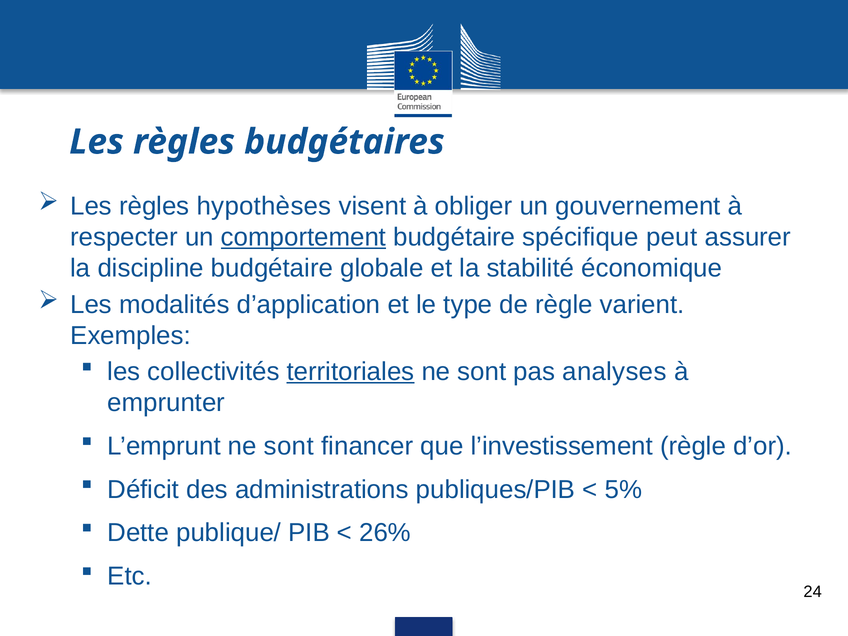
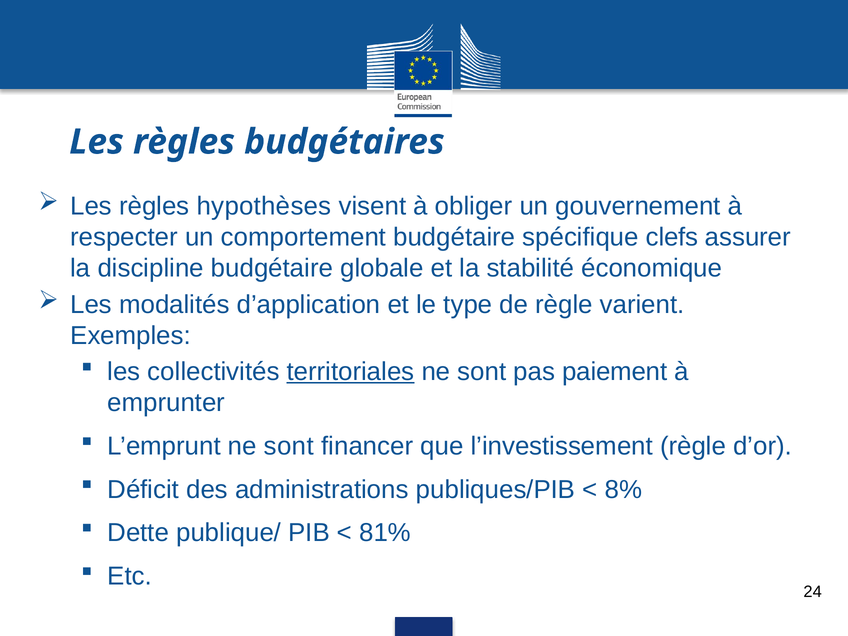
comportement underline: present -> none
peut: peut -> clefs
analyses: analyses -> paiement
5%: 5% -> 8%
26%: 26% -> 81%
